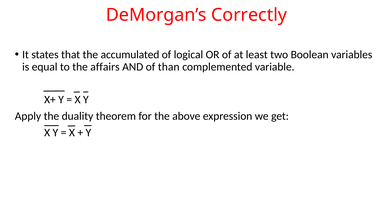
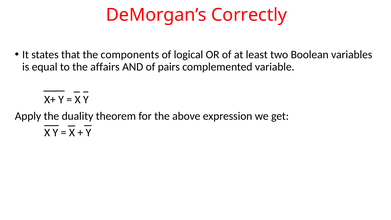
accumulated: accumulated -> components
than: than -> pairs
